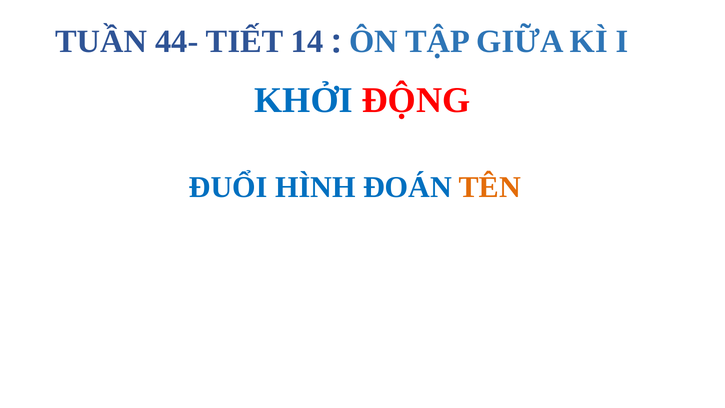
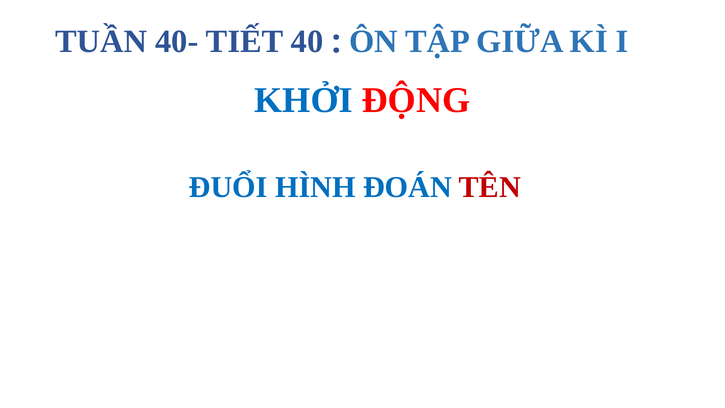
44-: 44- -> 40-
14: 14 -> 40
TÊN colour: orange -> red
